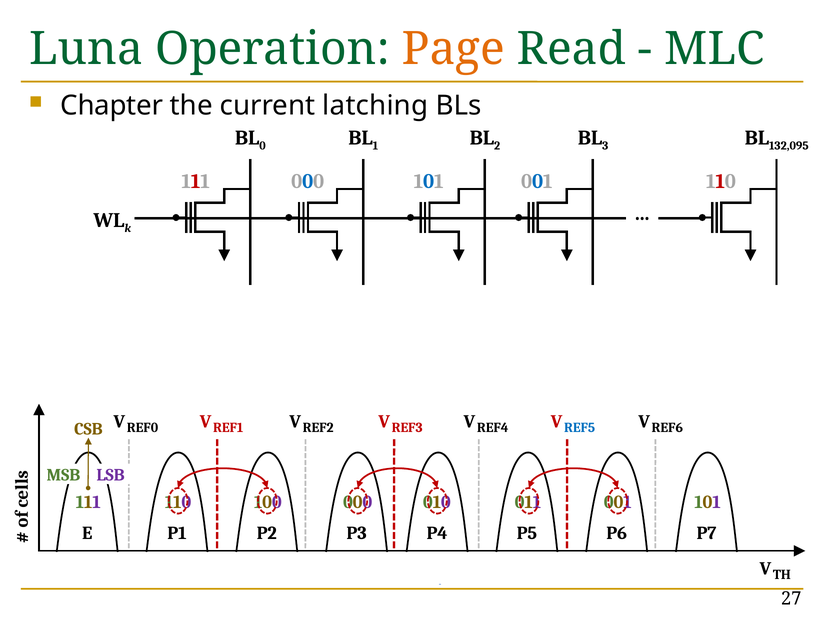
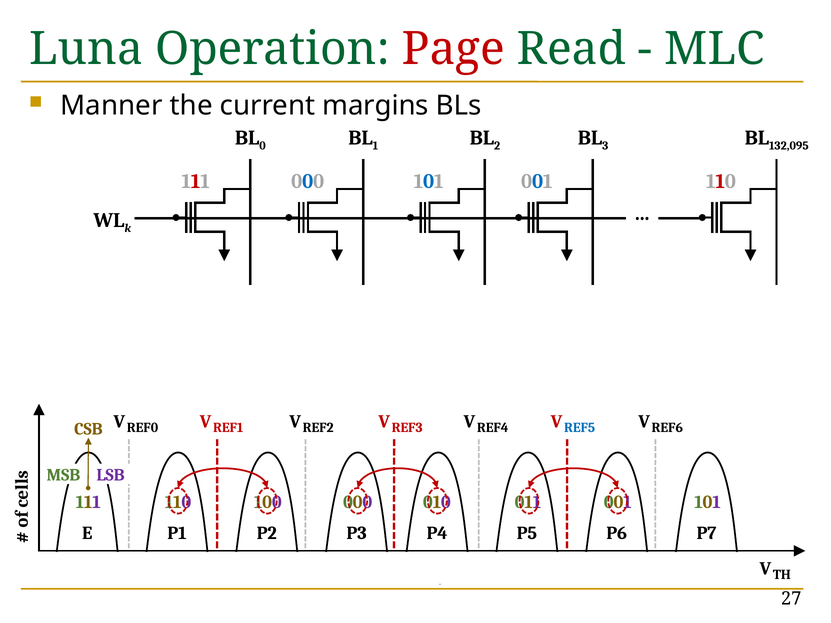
Page colour: orange -> red
Chapter: Chapter -> Manner
latching: latching -> margins
